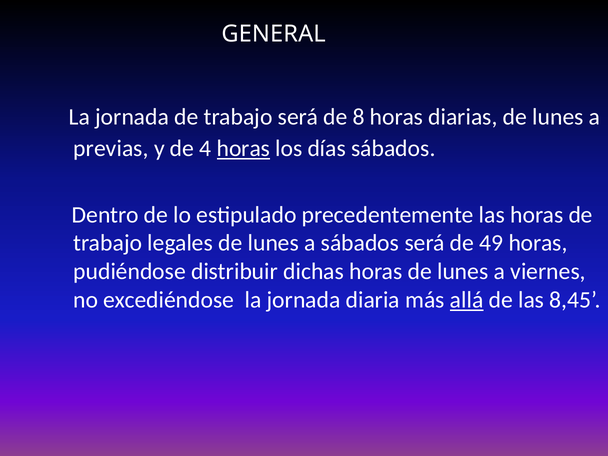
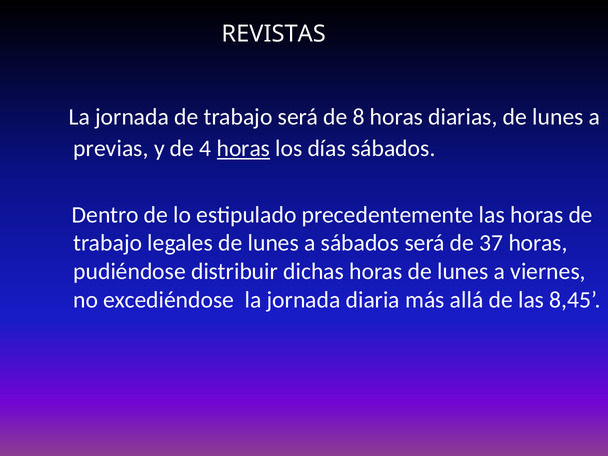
GENERAL: GENERAL -> REVISTAS
49: 49 -> 37
allá underline: present -> none
